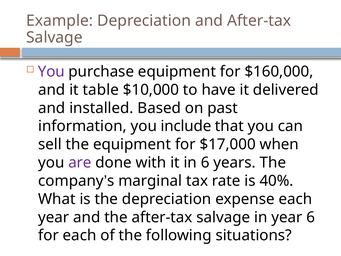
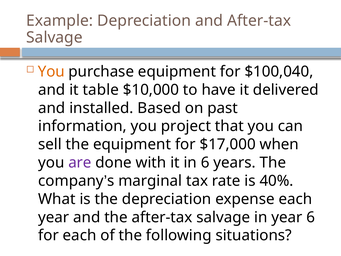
You at (51, 72) colour: purple -> orange
$160,000: $160,000 -> $100,040
include: include -> project
